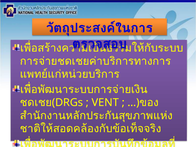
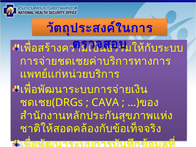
VENT: VENT -> CAVA
